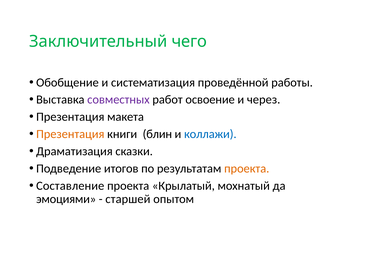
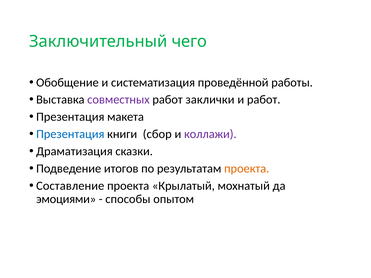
освоение: освоение -> заклички
и через: через -> работ
Презентация at (70, 134) colour: orange -> blue
блин: блин -> сбор
коллажи colour: blue -> purple
старшей: старшей -> способы
